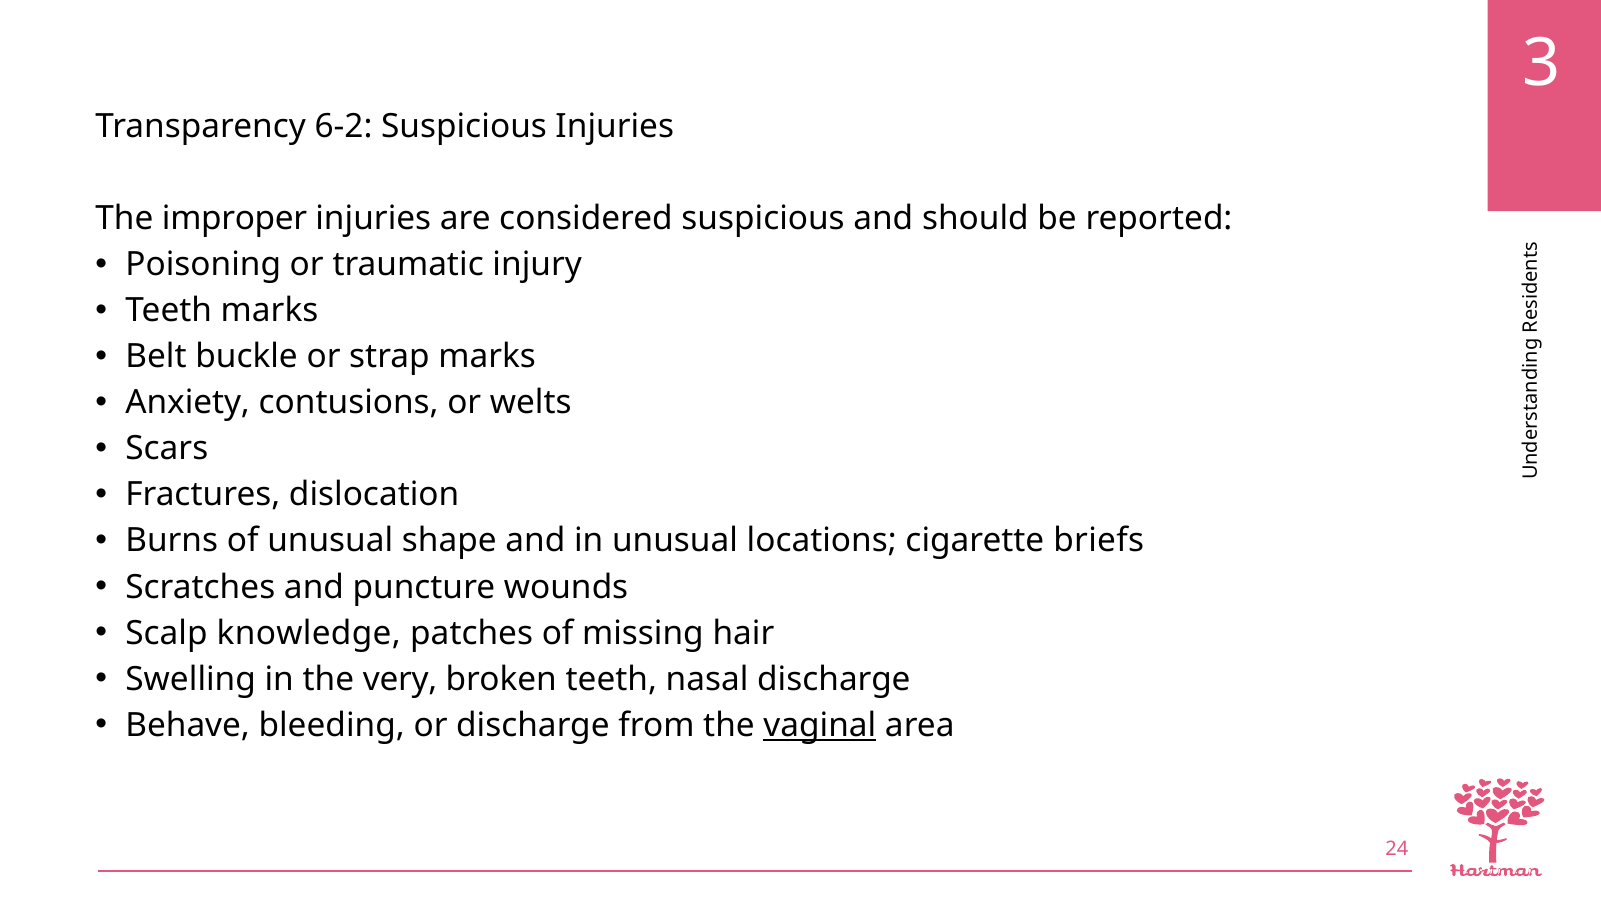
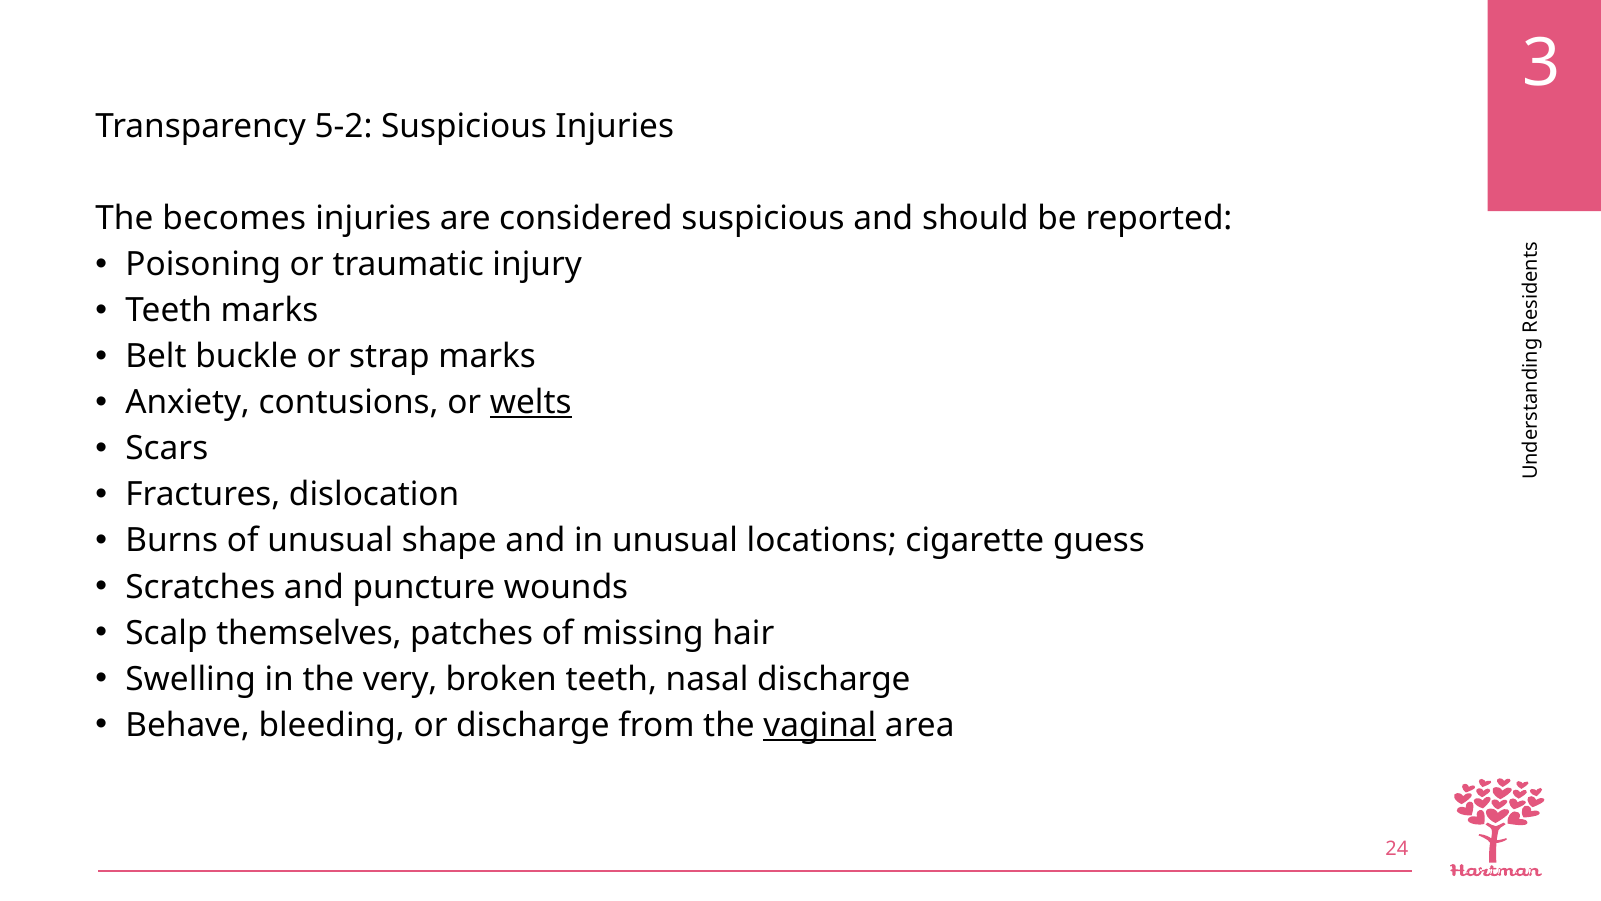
6-2: 6-2 -> 5-2
improper: improper -> becomes
welts underline: none -> present
briefs: briefs -> guess
knowledge: knowledge -> themselves
